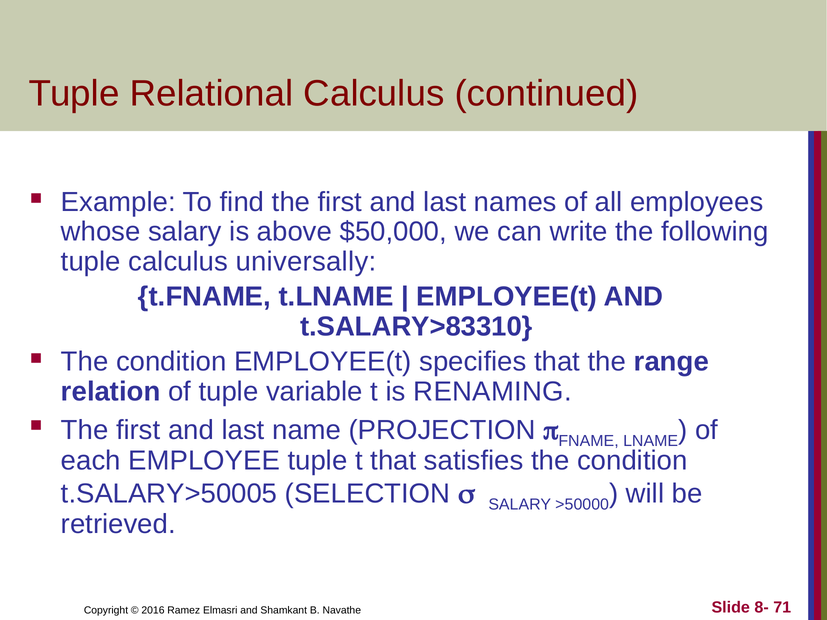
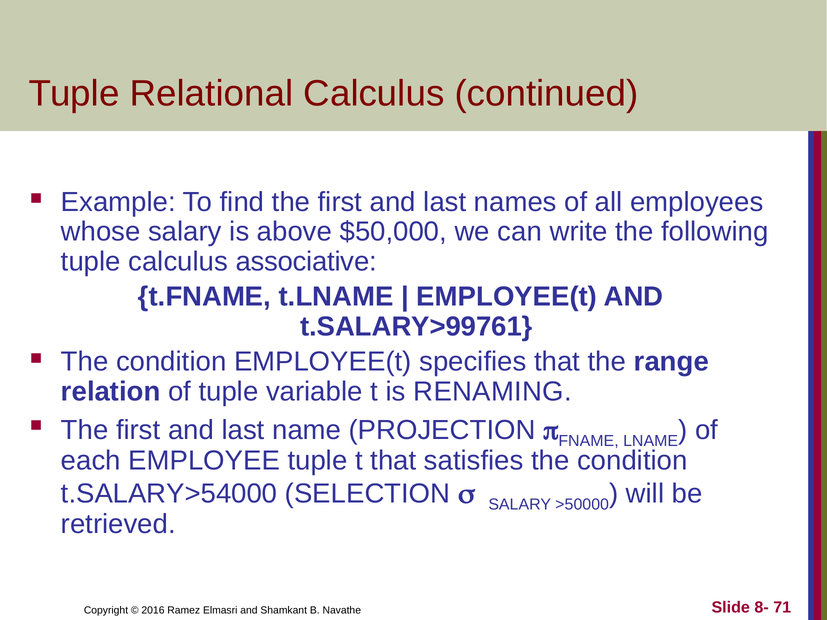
universally: universally -> associative
t.SALARY>83310: t.SALARY>83310 -> t.SALARY>99761
t.SALARY>50005: t.SALARY>50005 -> t.SALARY>54000
